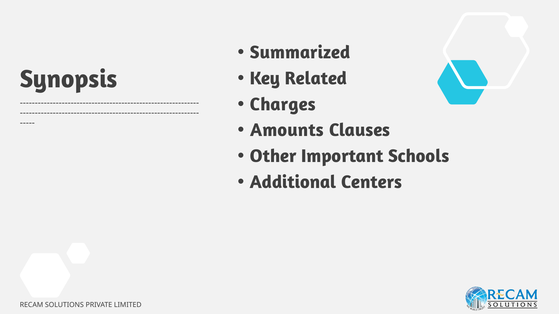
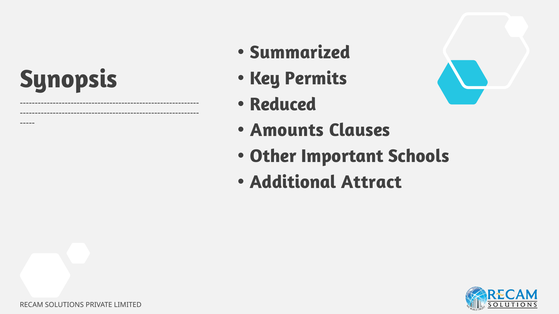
Related: Related -> Permits
Charges: Charges -> Reduced
Centers: Centers -> Attract
